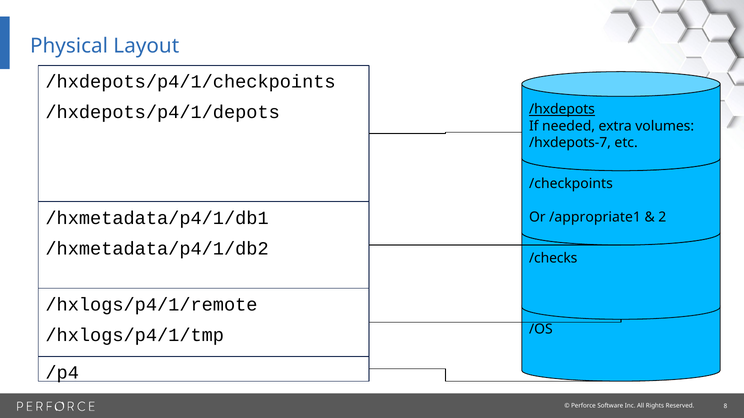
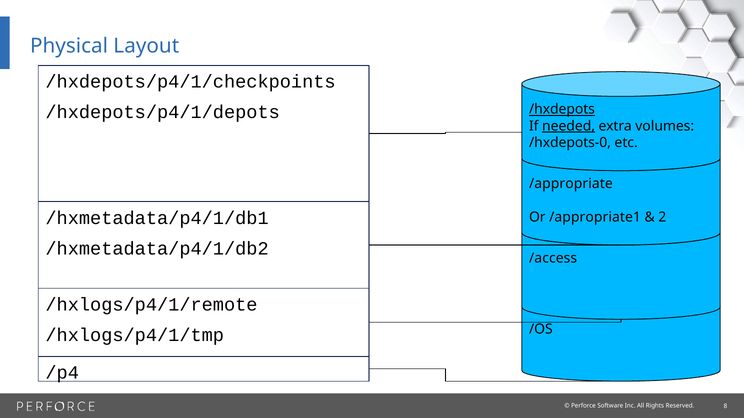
needed underline: none -> present
/hxdepots-7: /hxdepots-7 -> /hxdepots-0
/checkpoints: /checkpoints -> /appropriate
/checks: /checks -> /access
